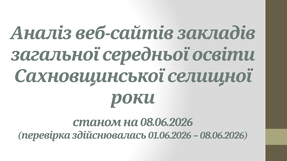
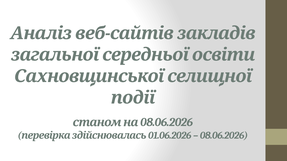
роки: роки -> події
